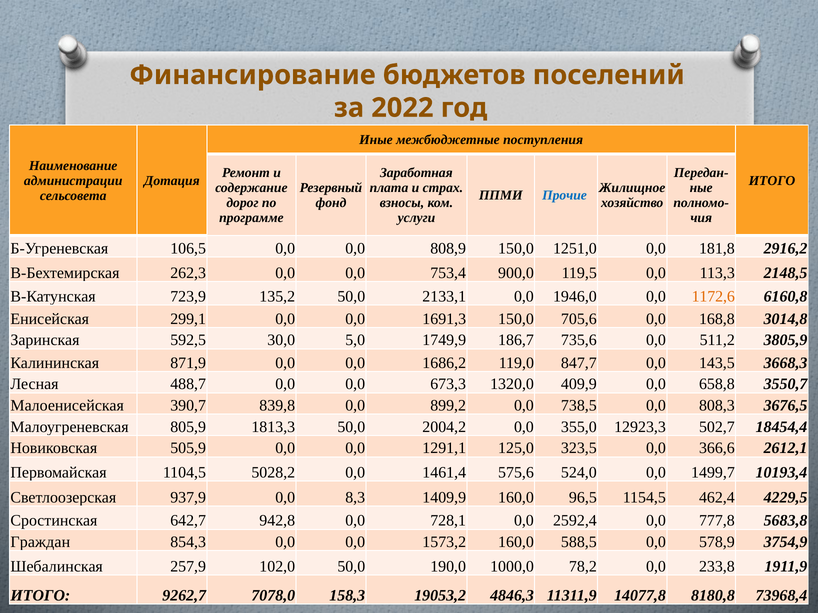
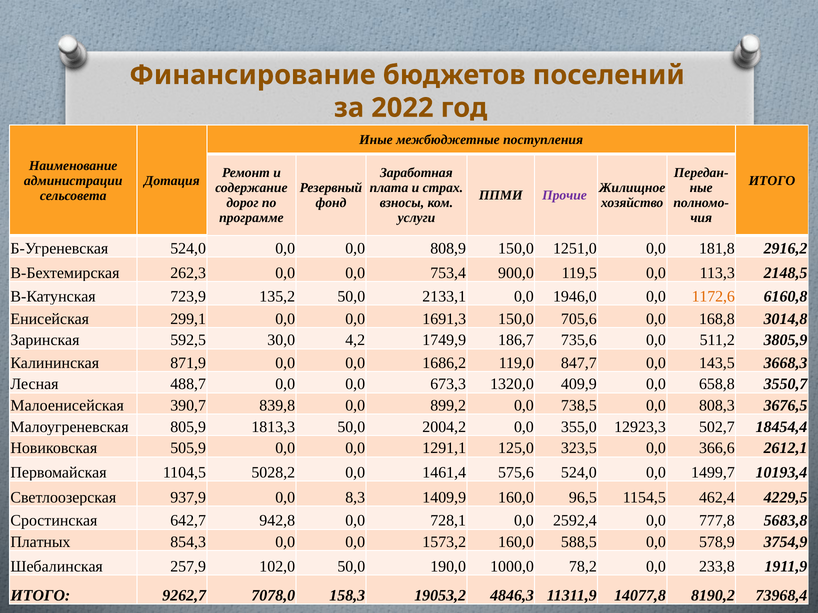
Прочие colour: blue -> purple
Б-Угреневская 106,5: 106,5 -> 524,0
5,0: 5,0 -> 4,2
Граждан: Граждан -> Платных
8180,8: 8180,8 -> 8190,2
